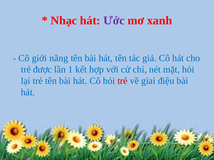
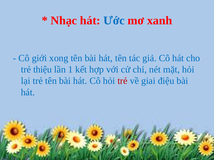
Ước colour: purple -> blue
năng: năng -> xong
được: được -> thiệu
